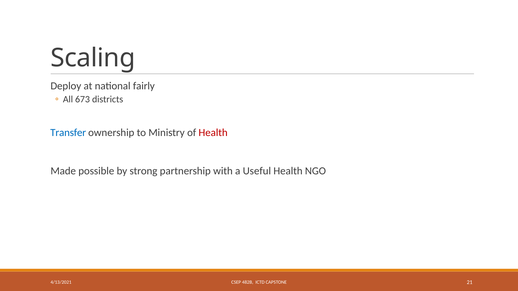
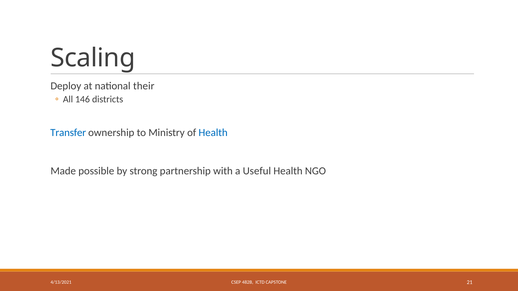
fairly: fairly -> their
673: 673 -> 146
Health at (213, 133) colour: red -> blue
